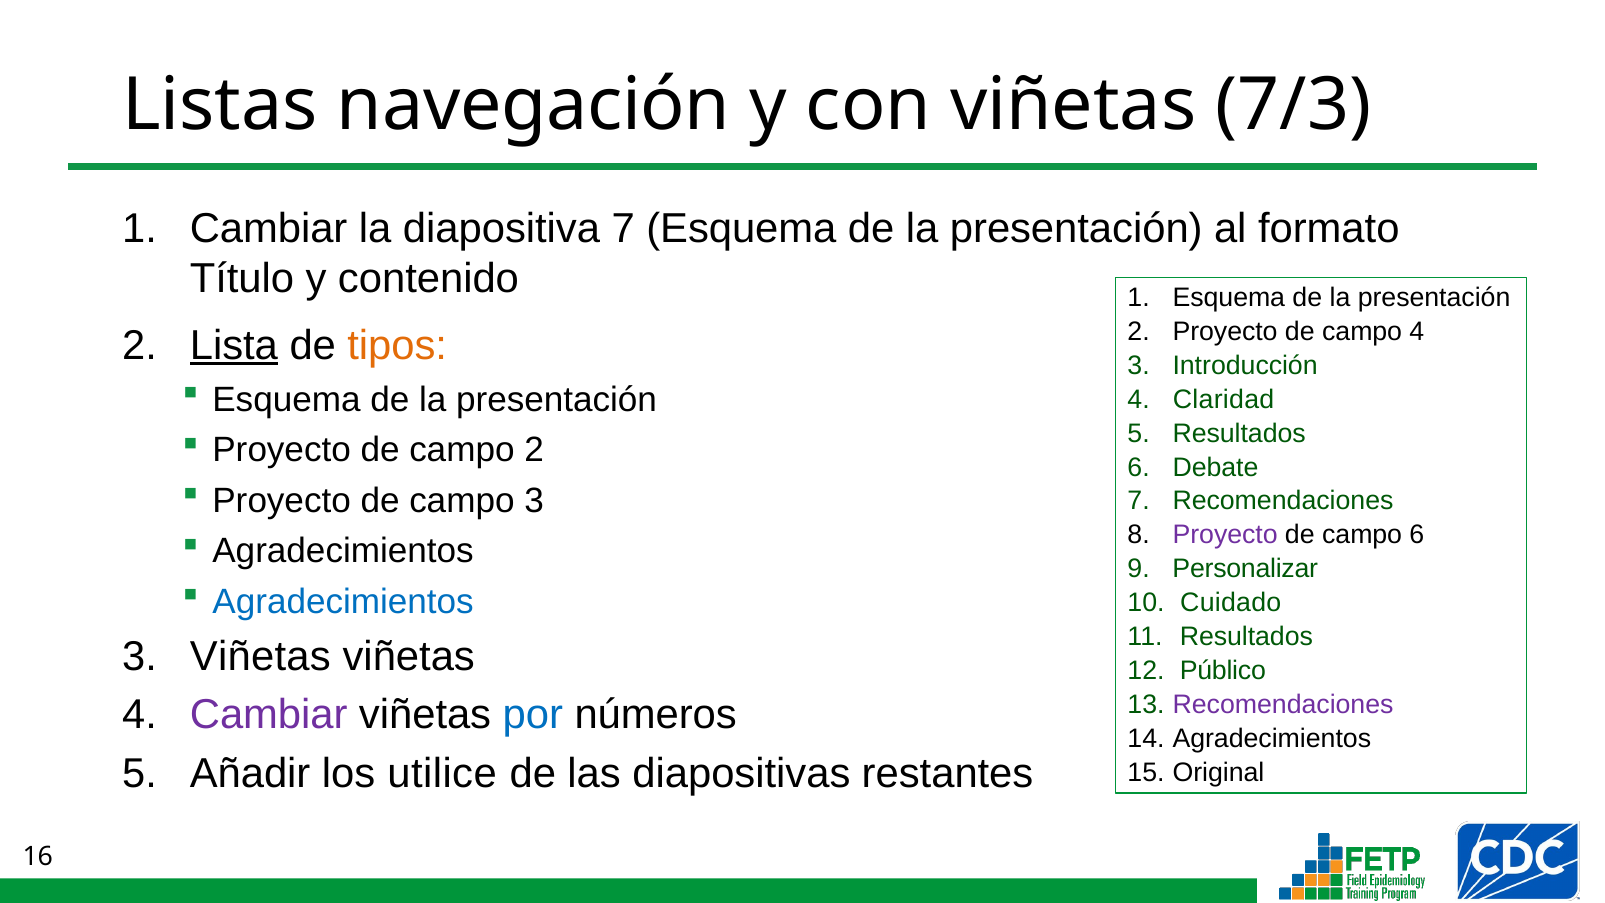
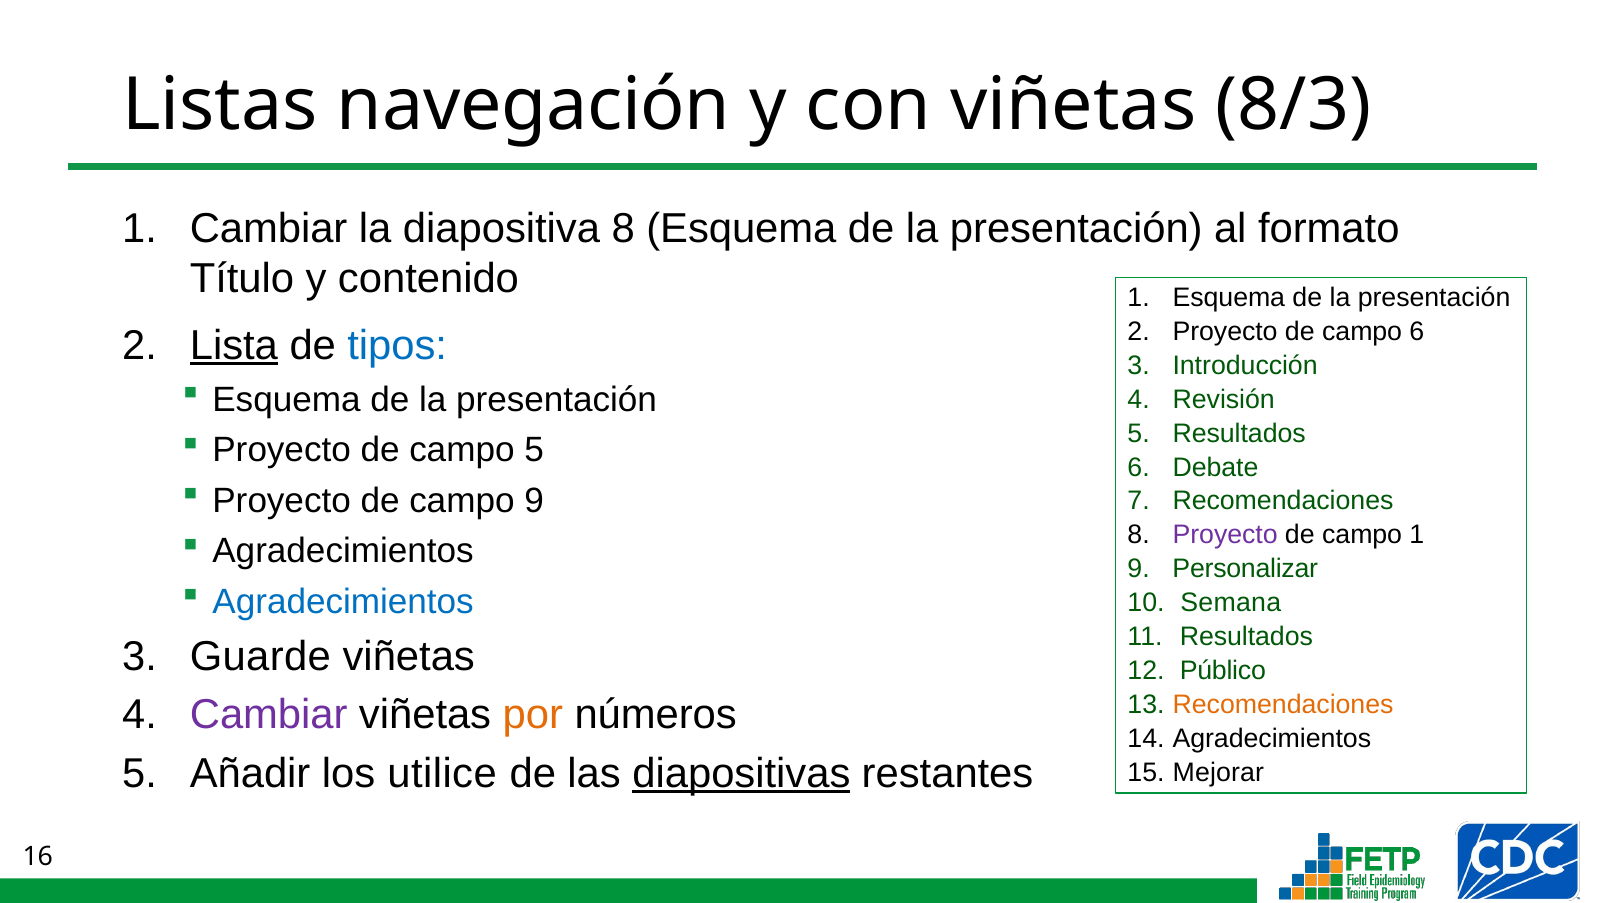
7/3: 7/3 -> 8/3
diapositiva 7: 7 -> 8
campo 4: 4 -> 6
tipos colour: orange -> blue
Claridad: Claridad -> Revisión
campo 2: 2 -> 5
campo 3: 3 -> 9
campo 6: 6 -> 1
Cuidado: Cuidado -> Semana
Viñetas at (260, 656): Viñetas -> Guarde
Recomendaciones at (1283, 704) colour: purple -> orange
por colour: blue -> orange
diapositivas underline: none -> present
Original: Original -> Mejorar
